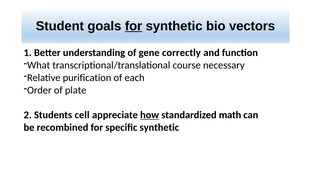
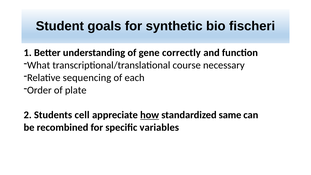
for at (134, 26) underline: present -> none
vectors: vectors -> fischeri
purification: purification -> sequencing
math: math -> same
specific synthetic: synthetic -> variables
